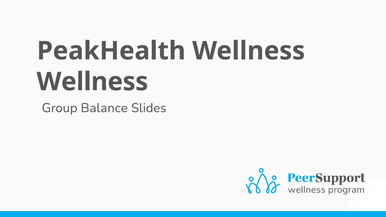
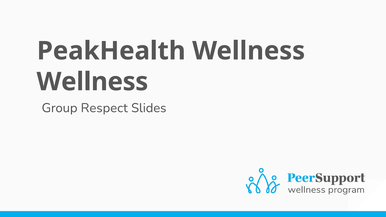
Balance: Balance -> Respect
